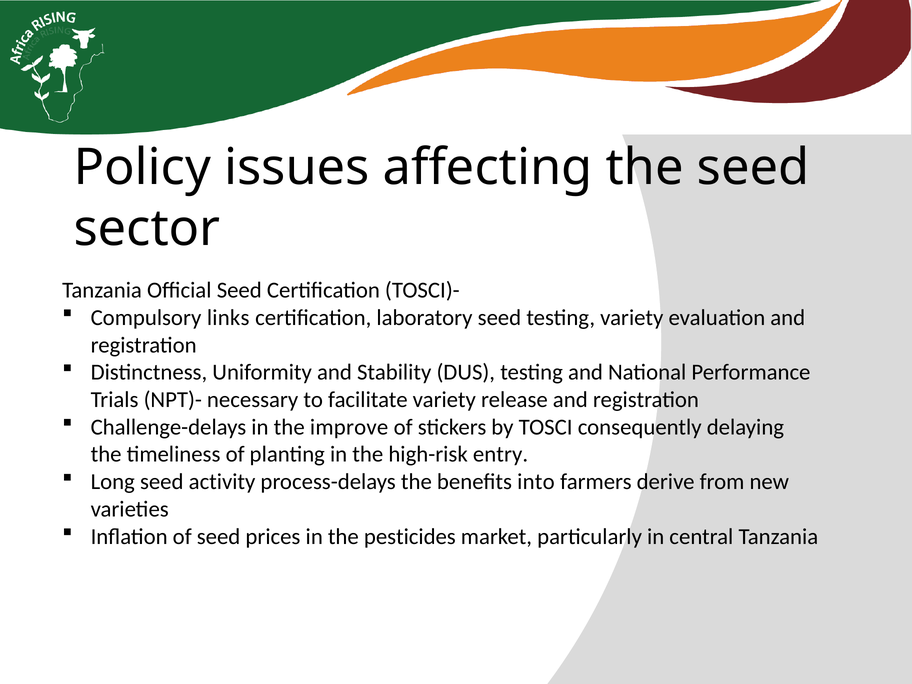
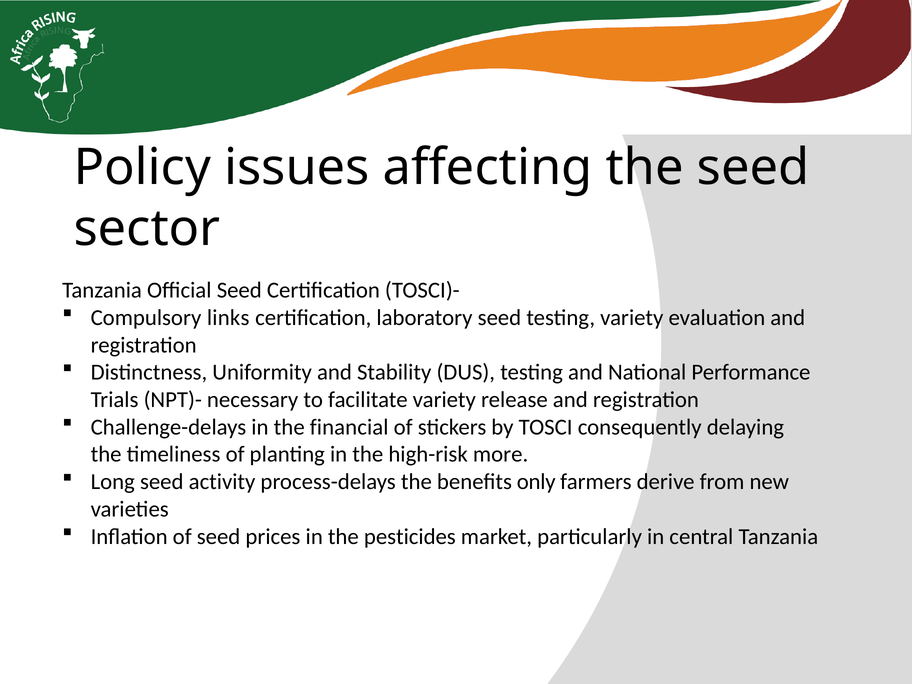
improve: improve -> financial
entry: entry -> more
into: into -> only
